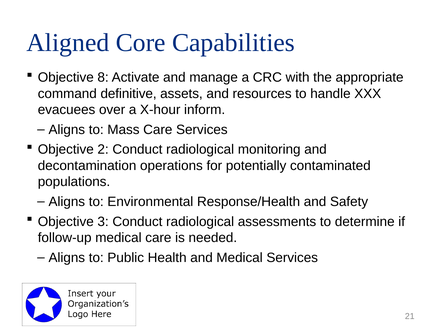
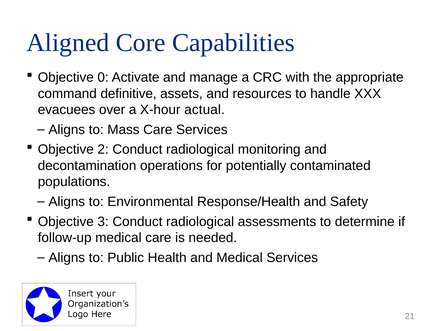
8: 8 -> 0
inform: inform -> actual
